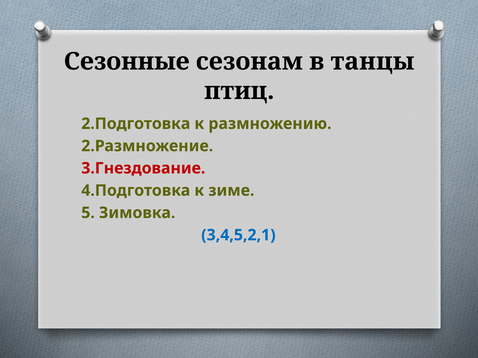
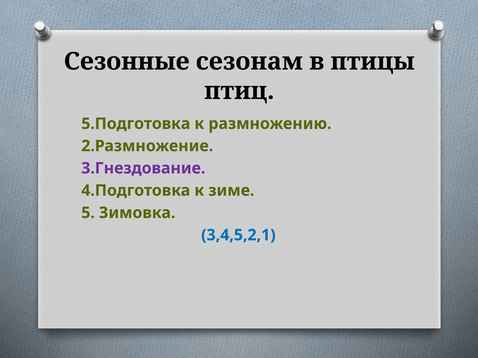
танцы: танцы -> птицы
2.Подготовка: 2.Подготовка -> 5.Подготовка
3.Гнездование colour: red -> purple
